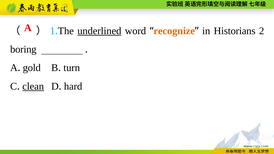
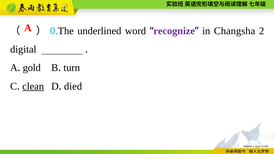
1: 1 -> 0
underlined underline: present -> none
recognize colour: orange -> purple
Historians: Historians -> Changsha
boring: boring -> digital
hard: hard -> died
